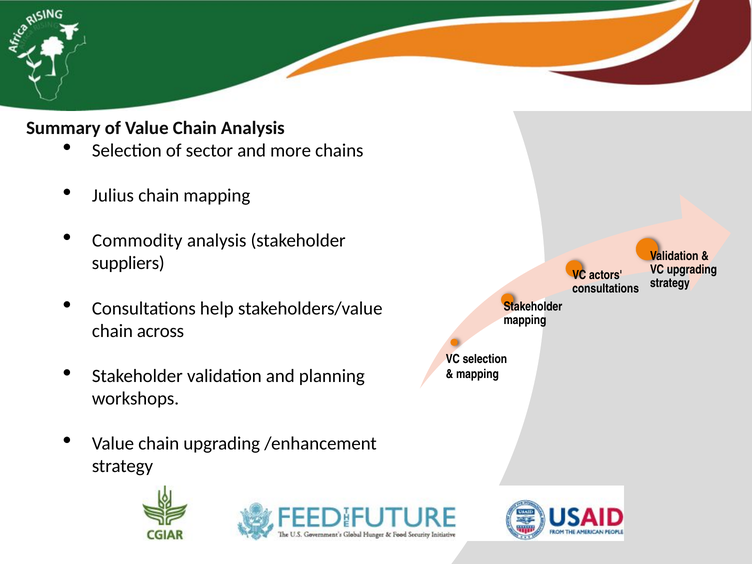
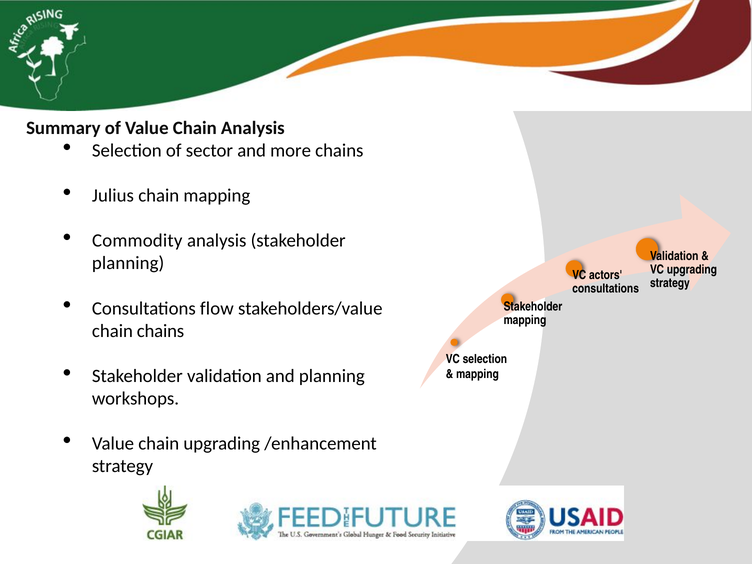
suppliers at (128, 263): suppliers -> planning
help: help -> flow
chain across: across -> chains
